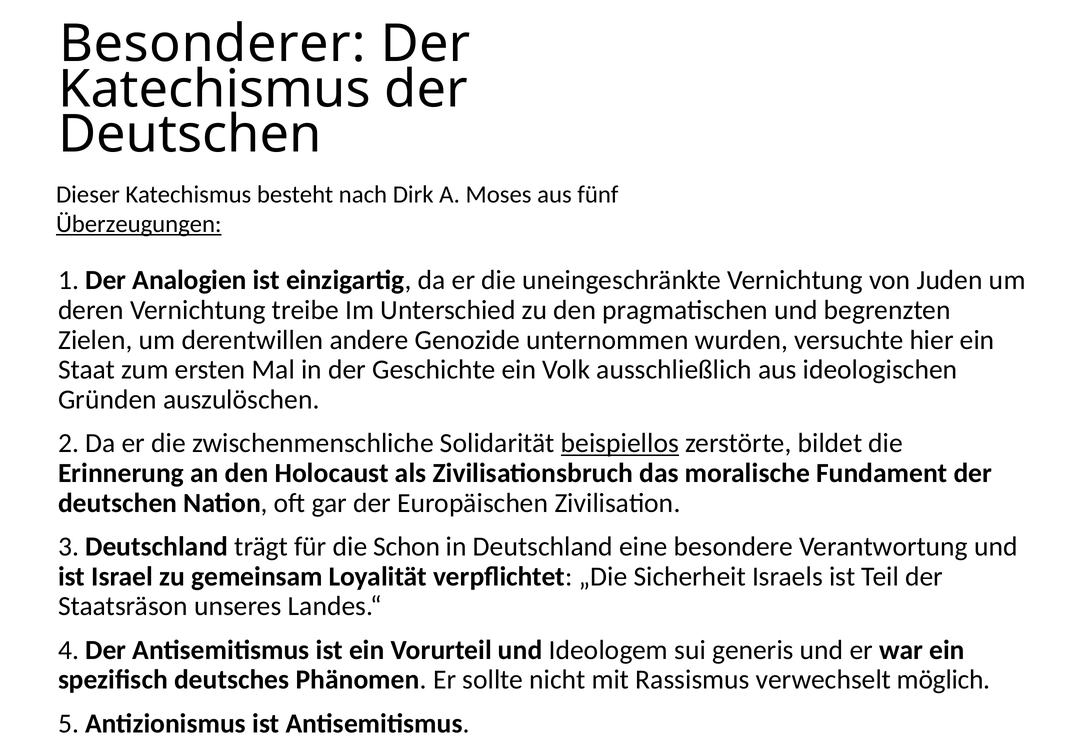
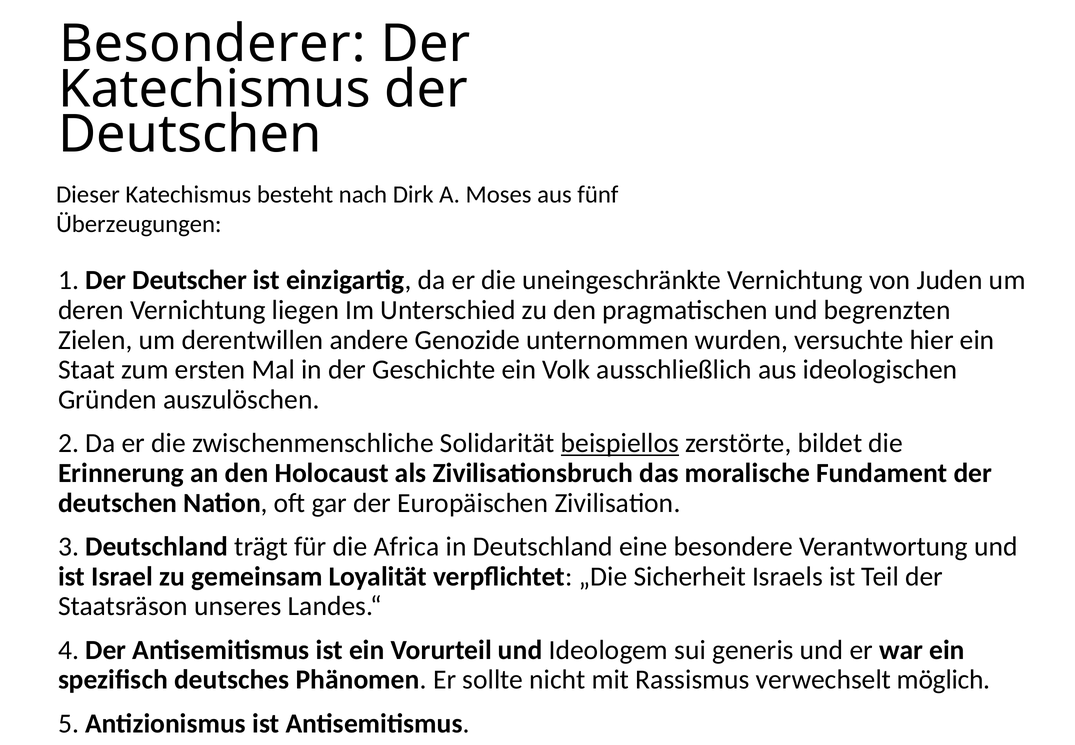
Überzeugungen underline: present -> none
Analogien: Analogien -> Deutscher
treibe: treibe -> liegen
Schon: Schon -> Africa
